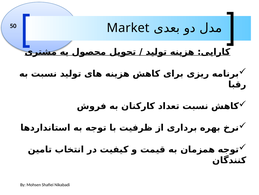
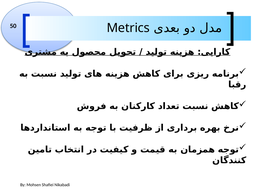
Market: Market -> Metrics
